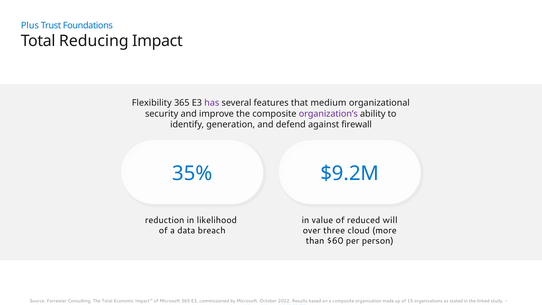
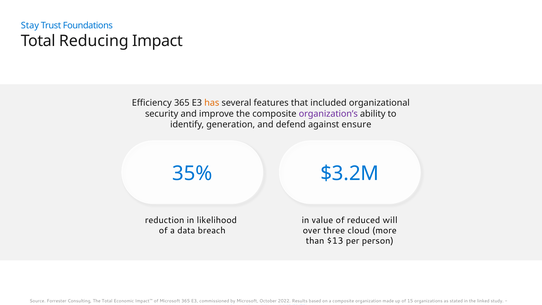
Plus: Plus -> Stay
Flexibility: Flexibility -> Efficiency
has colour: purple -> orange
medium: medium -> included
firewall: firewall -> ensure
$9.2M: $9.2M -> $3.2M
$60: $60 -> $13
